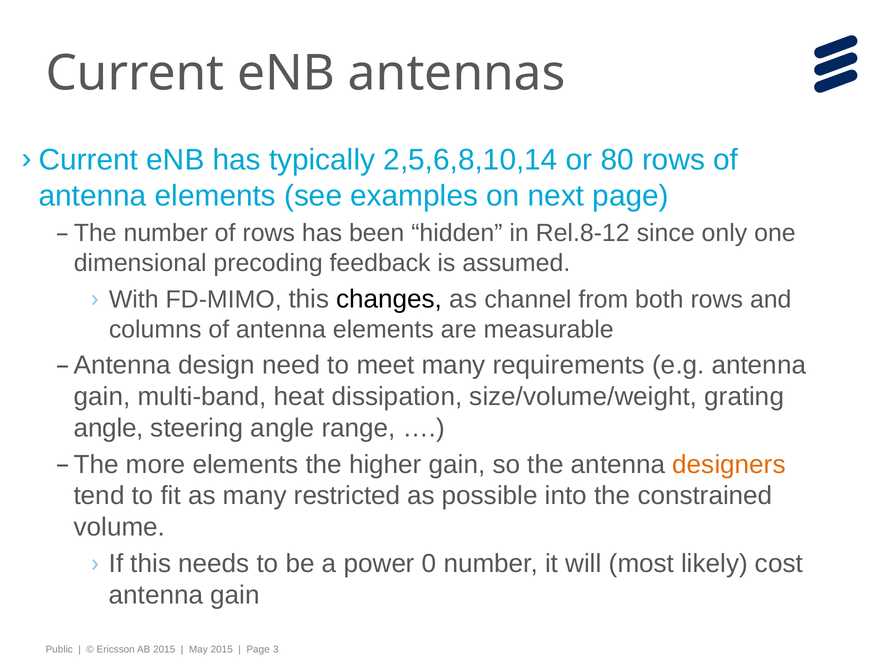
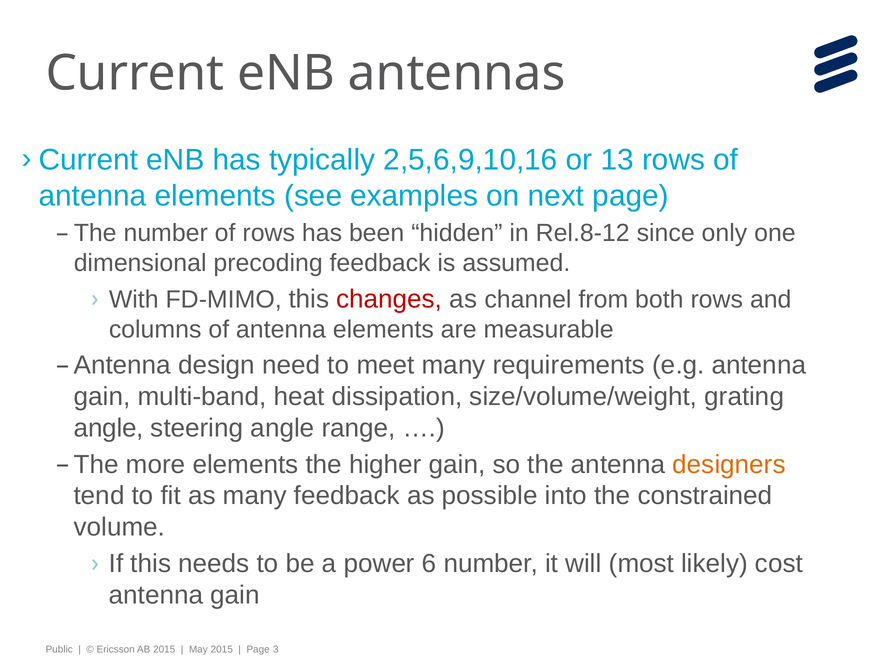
2,5,6,8,10,14: 2,5,6,8,10,14 -> 2,5,6,9,10,16
80: 80 -> 13
changes colour: black -> red
many restricted: restricted -> feedback
0: 0 -> 6
